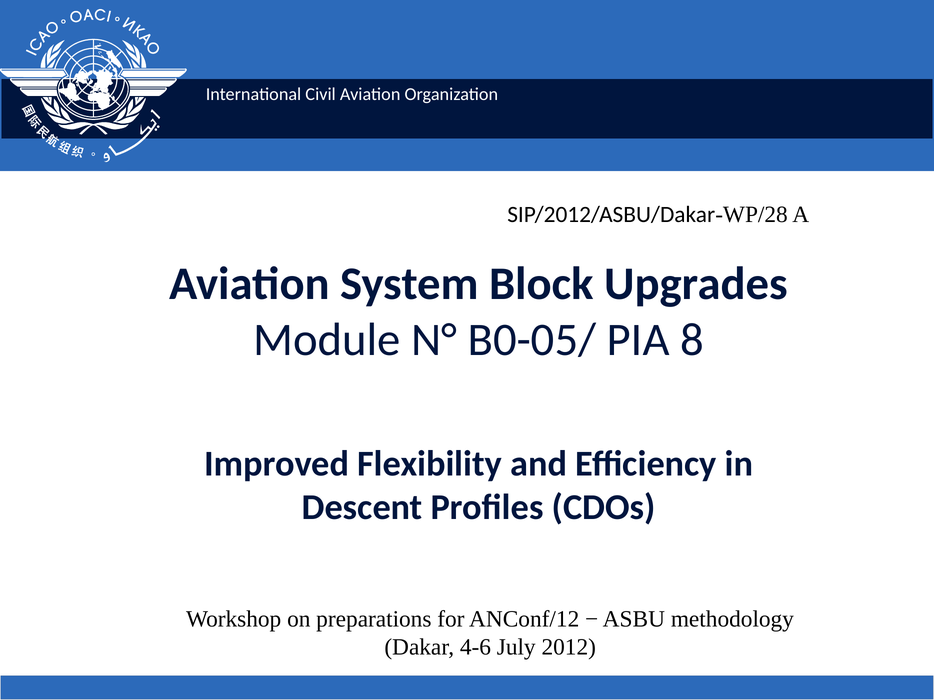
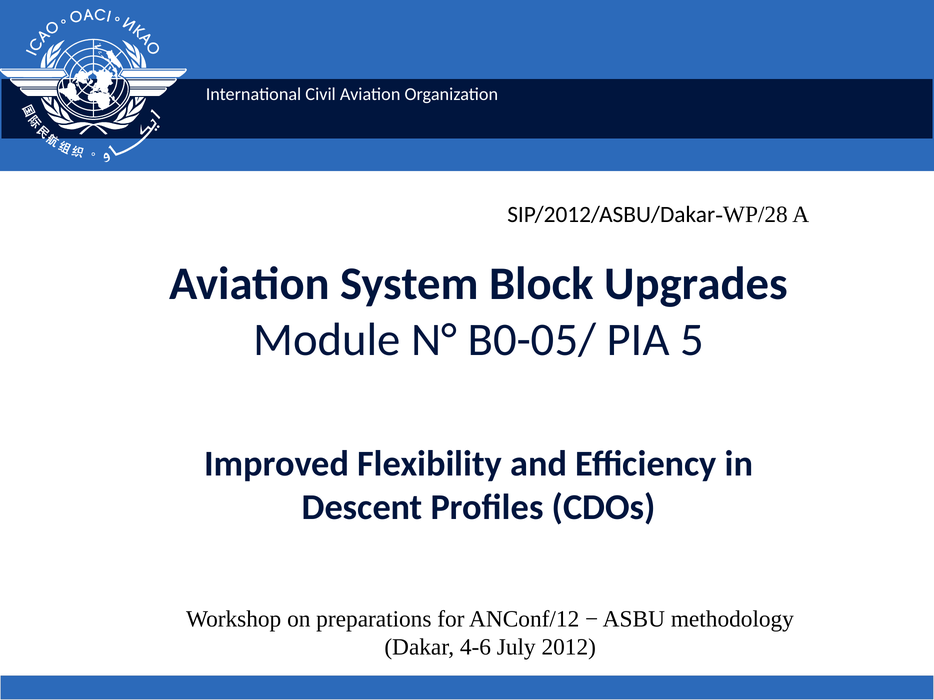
8: 8 -> 5
